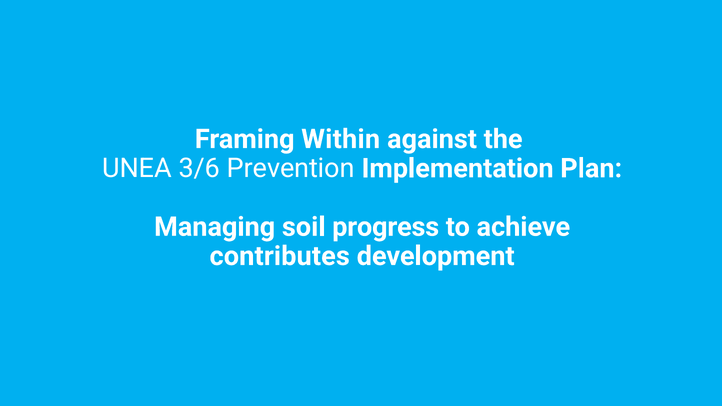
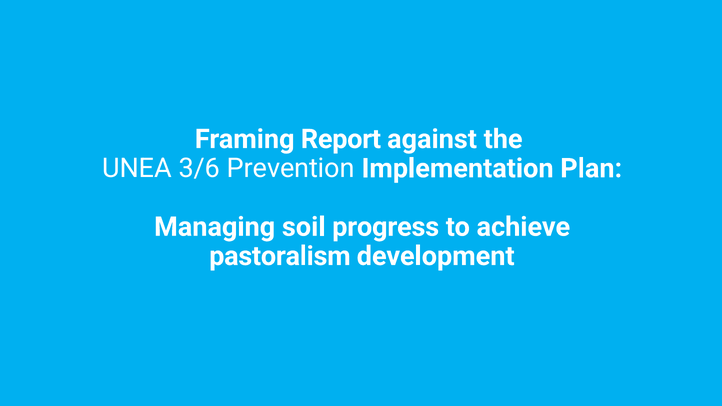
Within: Within -> Report
contributes: contributes -> pastoralism
